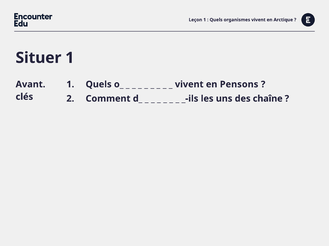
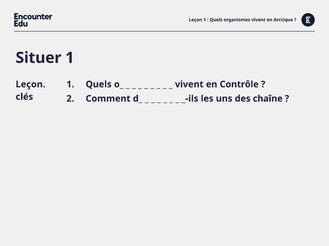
Avant at (30, 85): Avant -> Leçon
Pensons: Pensons -> Contrôle
